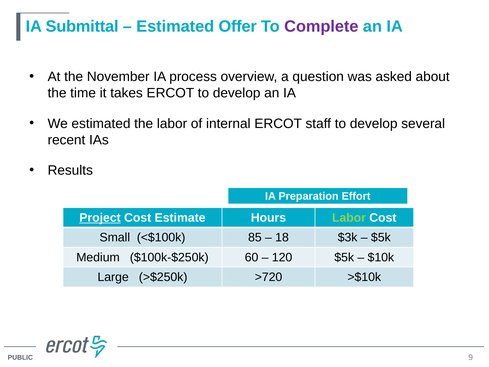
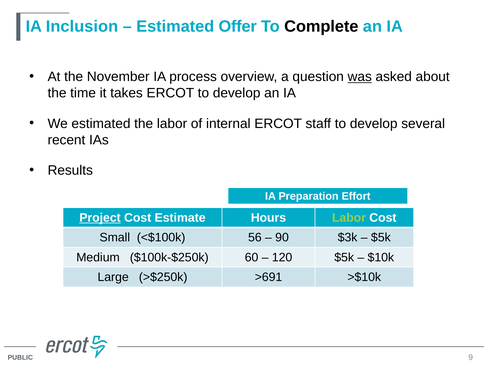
Submittal: Submittal -> Inclusion
Complete colour: purple -> black
was underline: none -> present
85: 85 -> 56
18: 18 -> 90
>720: >720 -> >691
